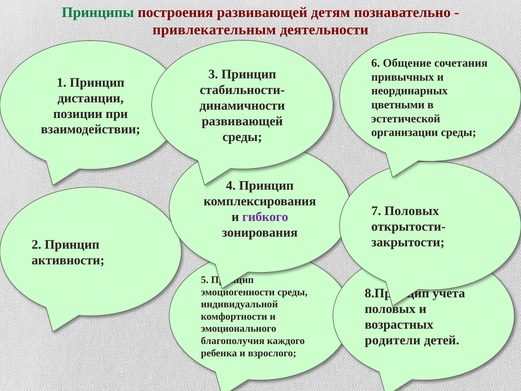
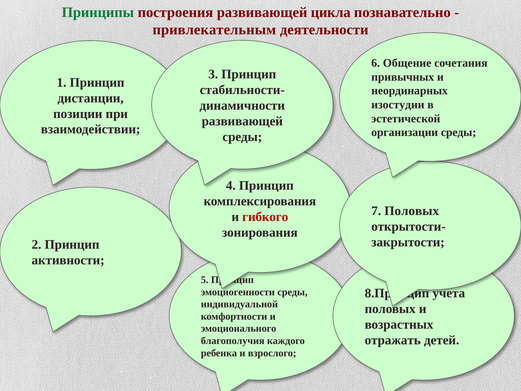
детям: детям -> цикла
цветными: цветными -> изостудии
гибкого colour: purple -> red
родители: родители -> отражать
